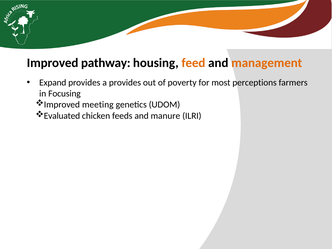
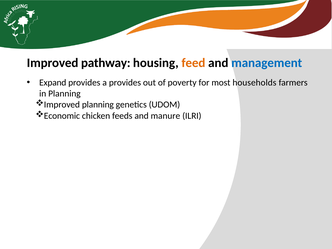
management colour: orange -> blue
perceptions: perceptions -> households
in Focusing: Focusing -> Planning
Improved meeting: meeting -> planning
Evaluated: Evaluated -> Economic
